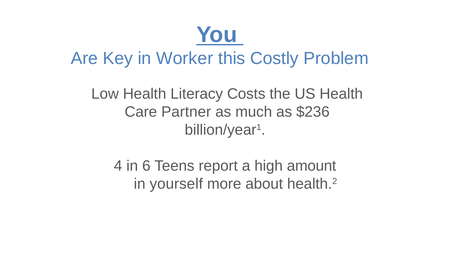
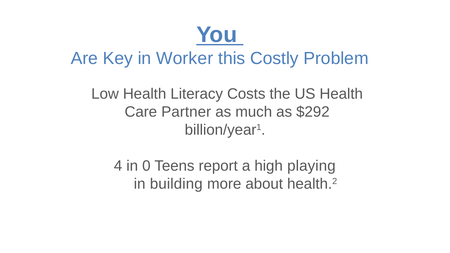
$236: $236 -> $292
6: 6 -> 0
amount: amount -> playing
yourself: yourself -> building
